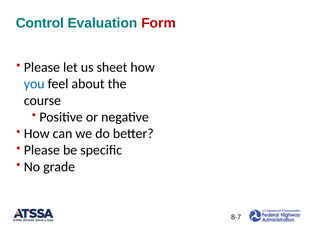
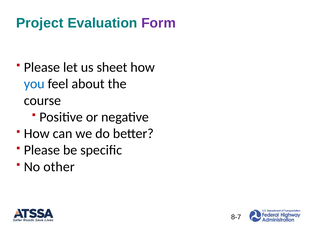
Control: Control -> Project
Form colour: red -> purple
grade: grade -> other
